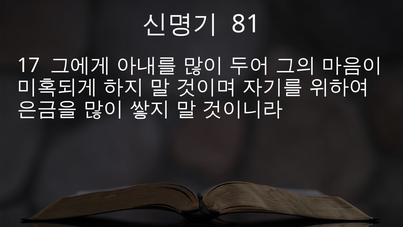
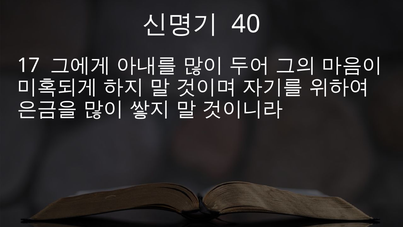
81: 81 -> 40
